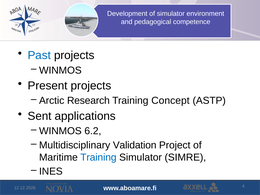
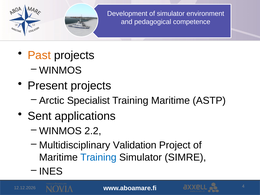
Past colour: blue -> orange
Research: Research -> Specialist
Training Concept: Concept -> Maritime
6.2: 6.2 -> 2.2
